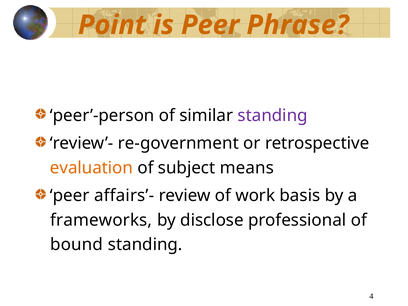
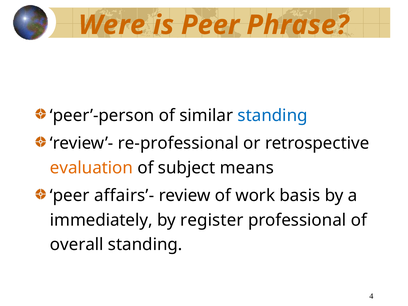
Point: Point -> Were
standing at (273, 115) colour: purple -> blue
re-government: re-government -> re-professional
frameworks: frameworks -> immediately
disclose: disclose -> register
bound: bound -> overall
